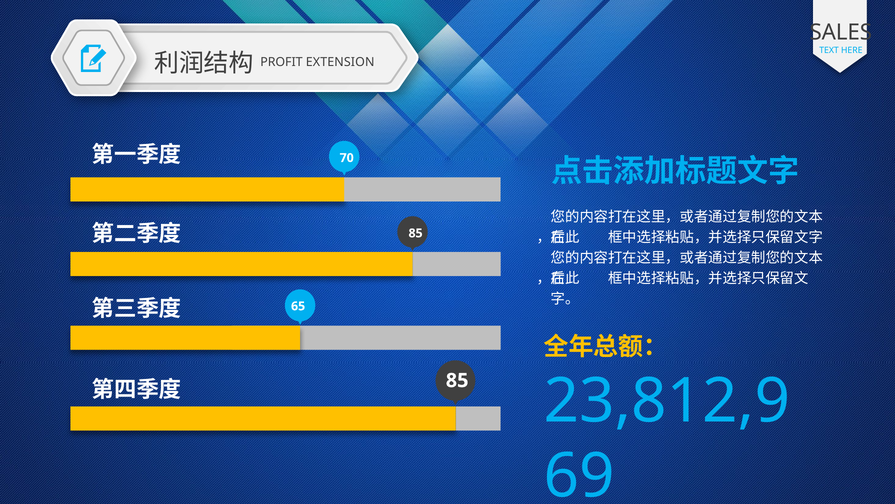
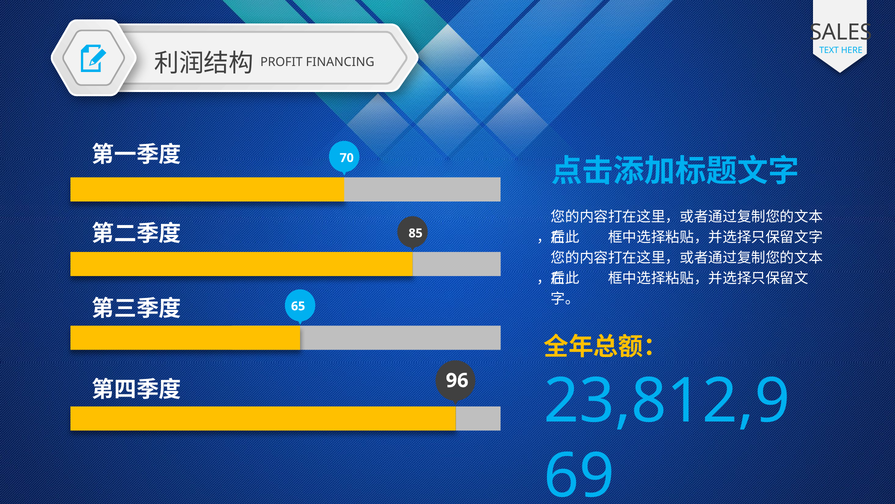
EXTENSION: EXTENSION -> FINANCING
85 at (457, 380): 85 -> 96
